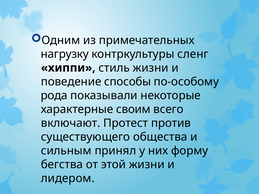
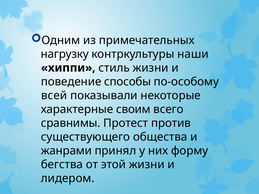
сленг: сленг -> наши
рода: рода -> всей
включают: включают -> сравнимы
сильным: сильным -> жанрами
